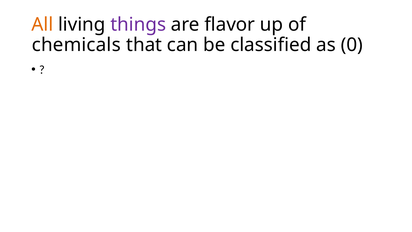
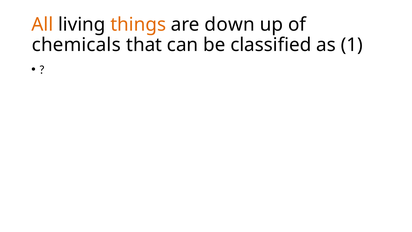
things colour: purple -> orange
flavor: flavor -> down
0: 0 -> 1
